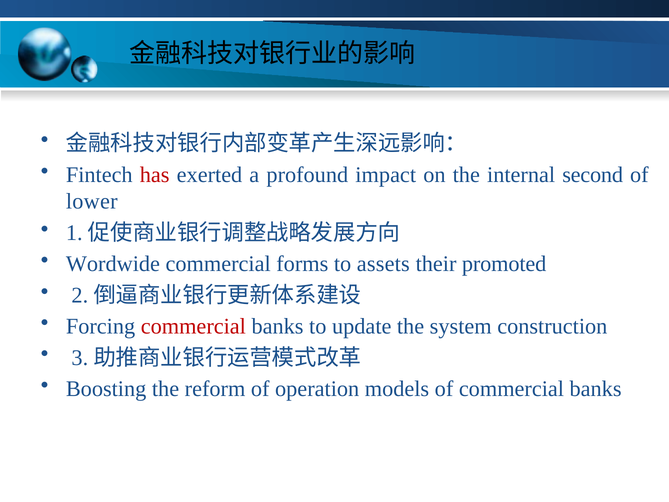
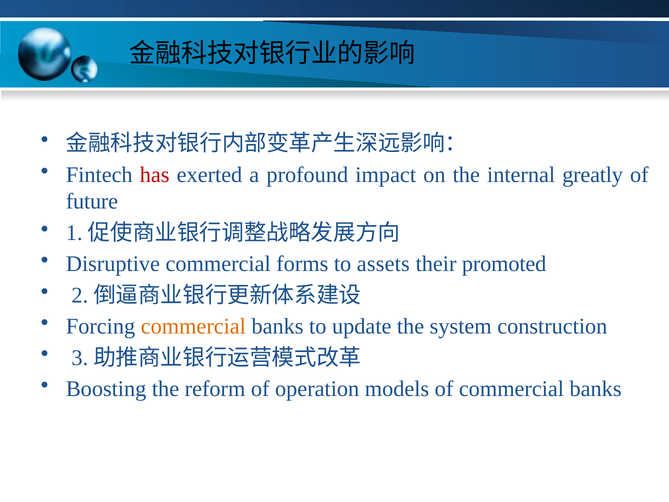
second: second -> greatly
lower: lower -> future
Wordwide: Wordwide -> Disruptive
commercial at (193, 326) colour: red -> orange
